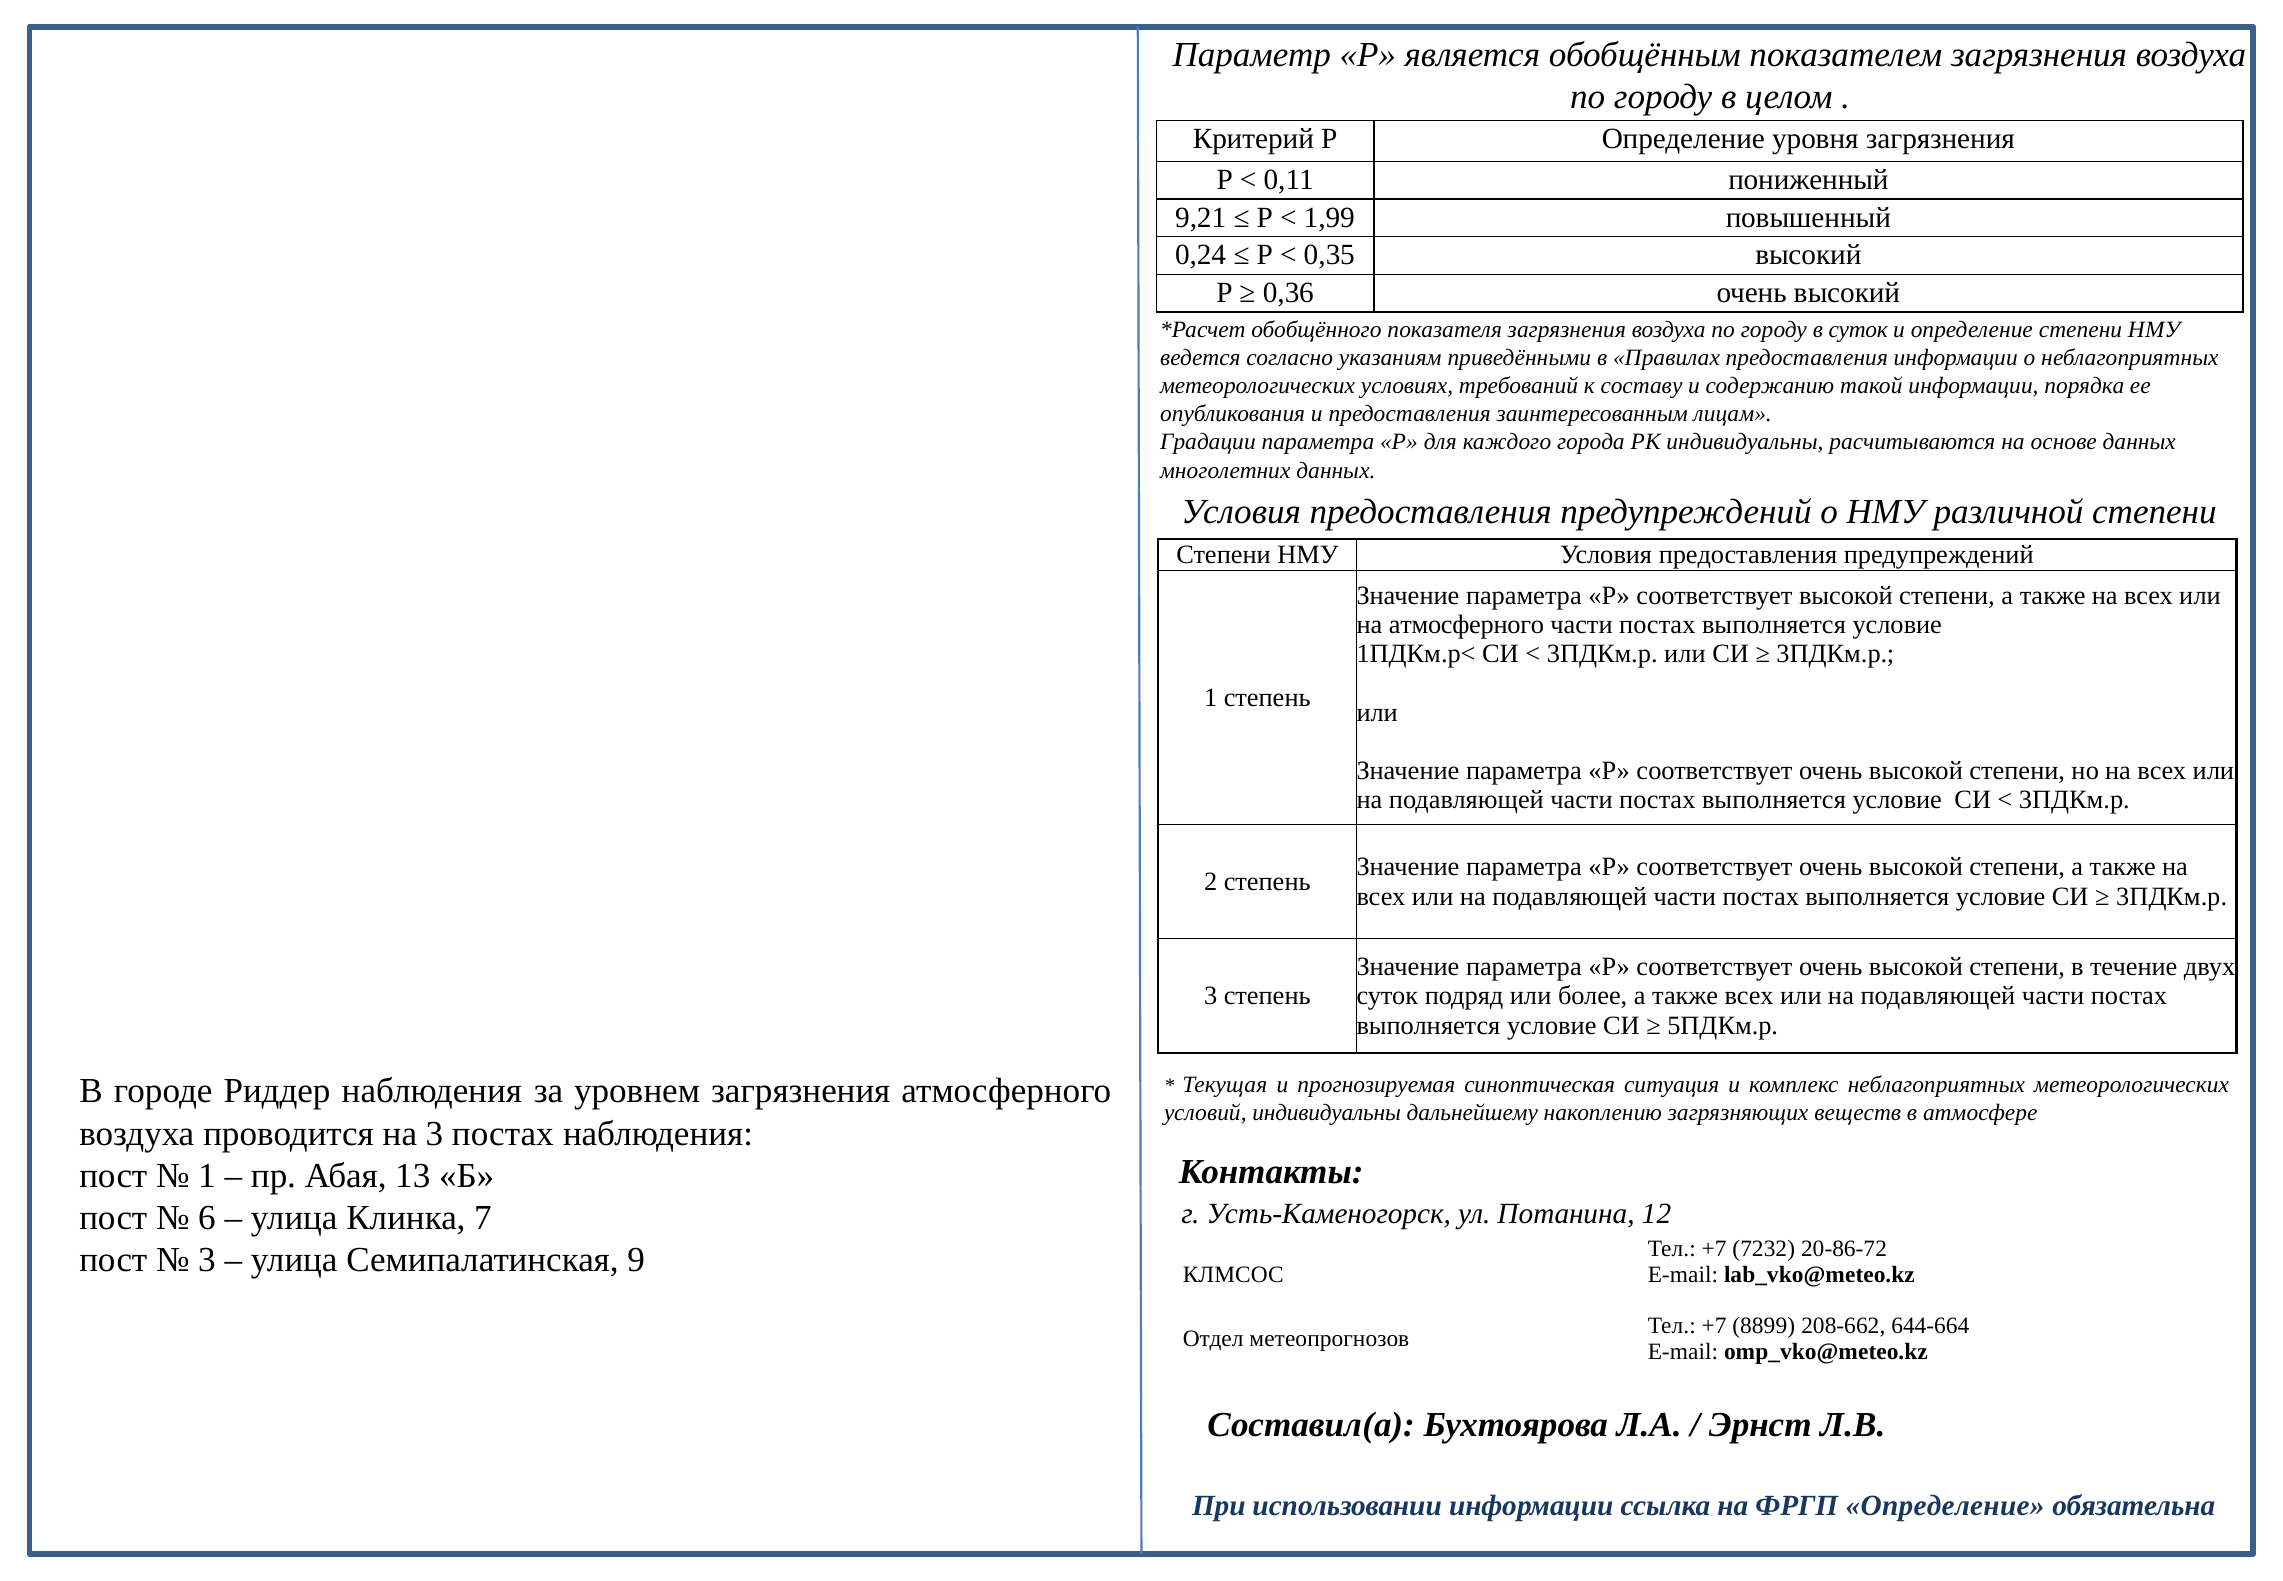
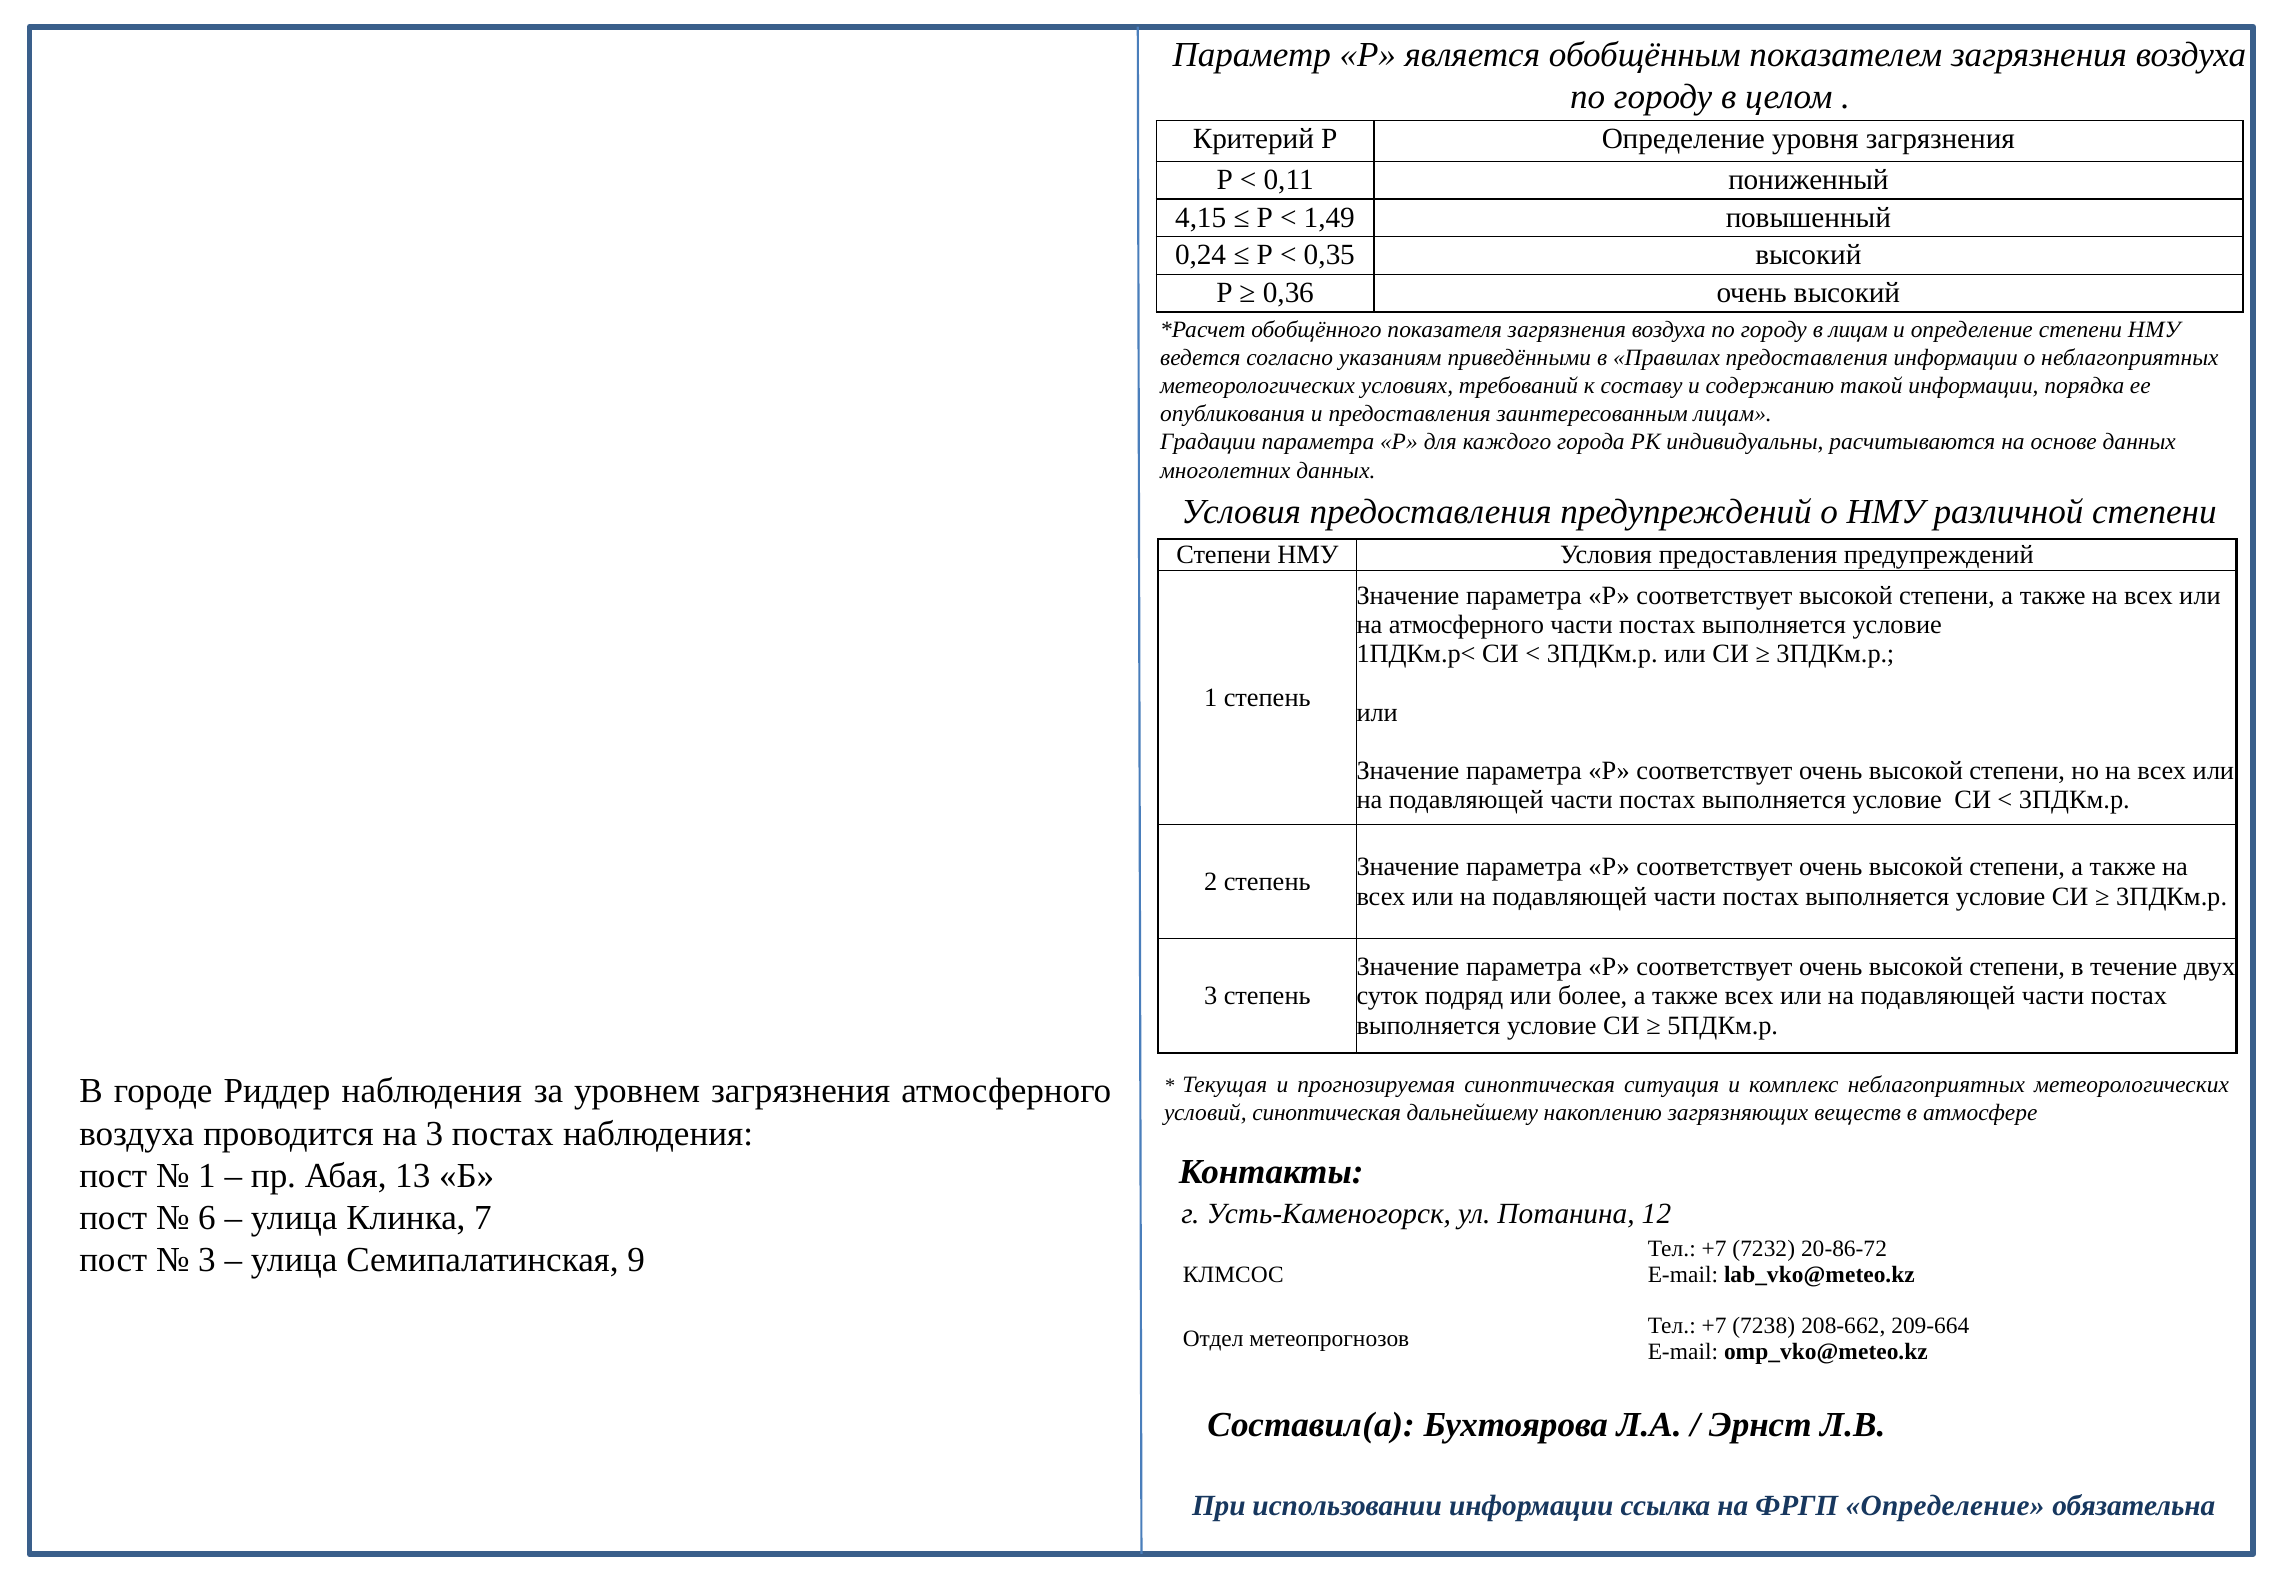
9,21: 9,21 -> 4,15
1,99: 1,99 -> 1,49
в суток: суток -> лицам
условий индивидуальны: индивидуальны -> синоптическая
8899: 8899 -> 7238
644-664: 644-664 -> 209-664
